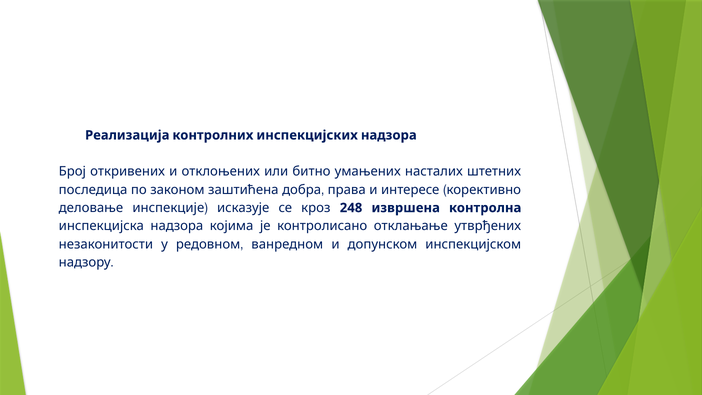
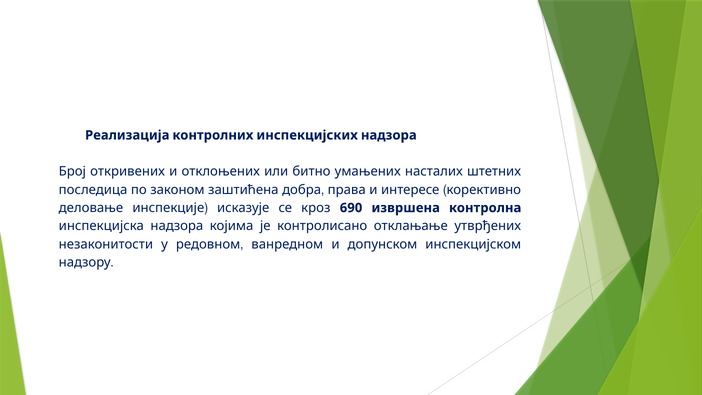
248: 248 -> 690
